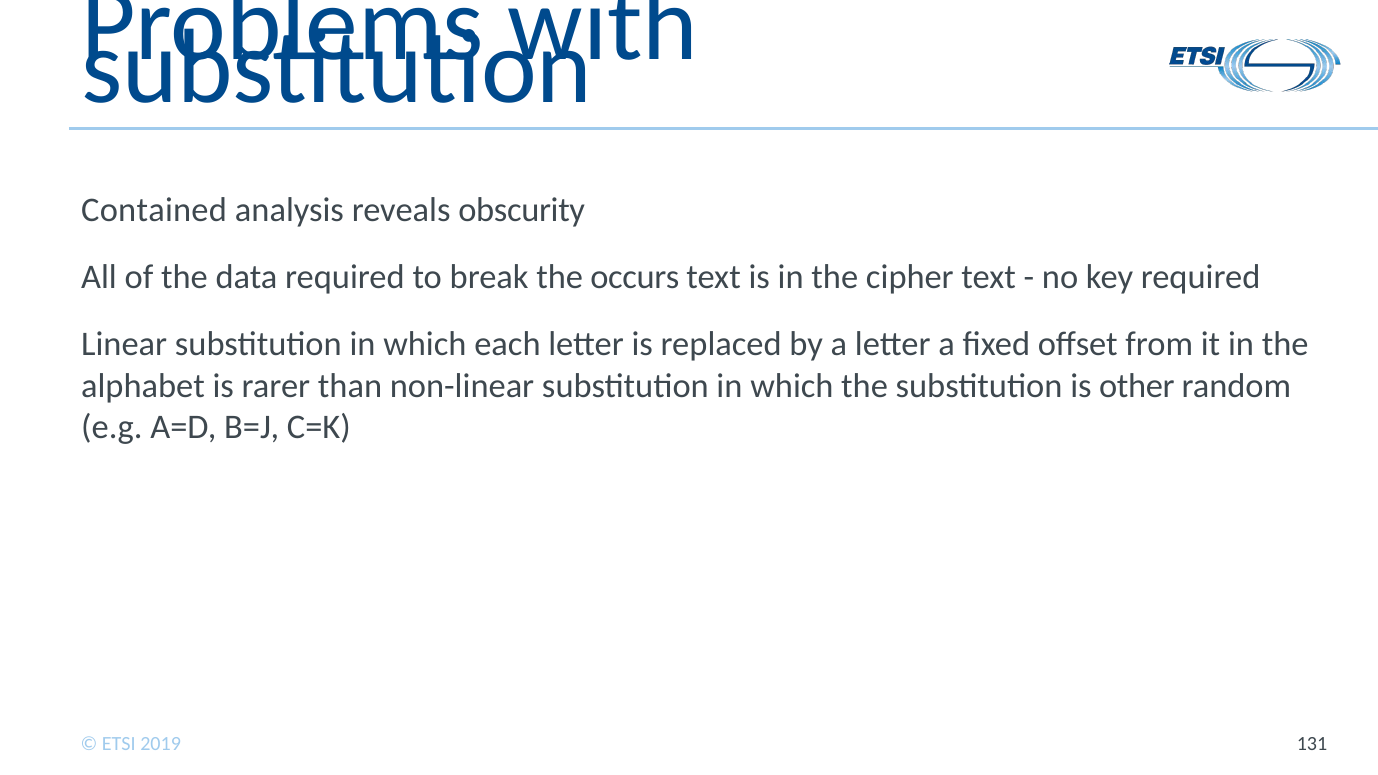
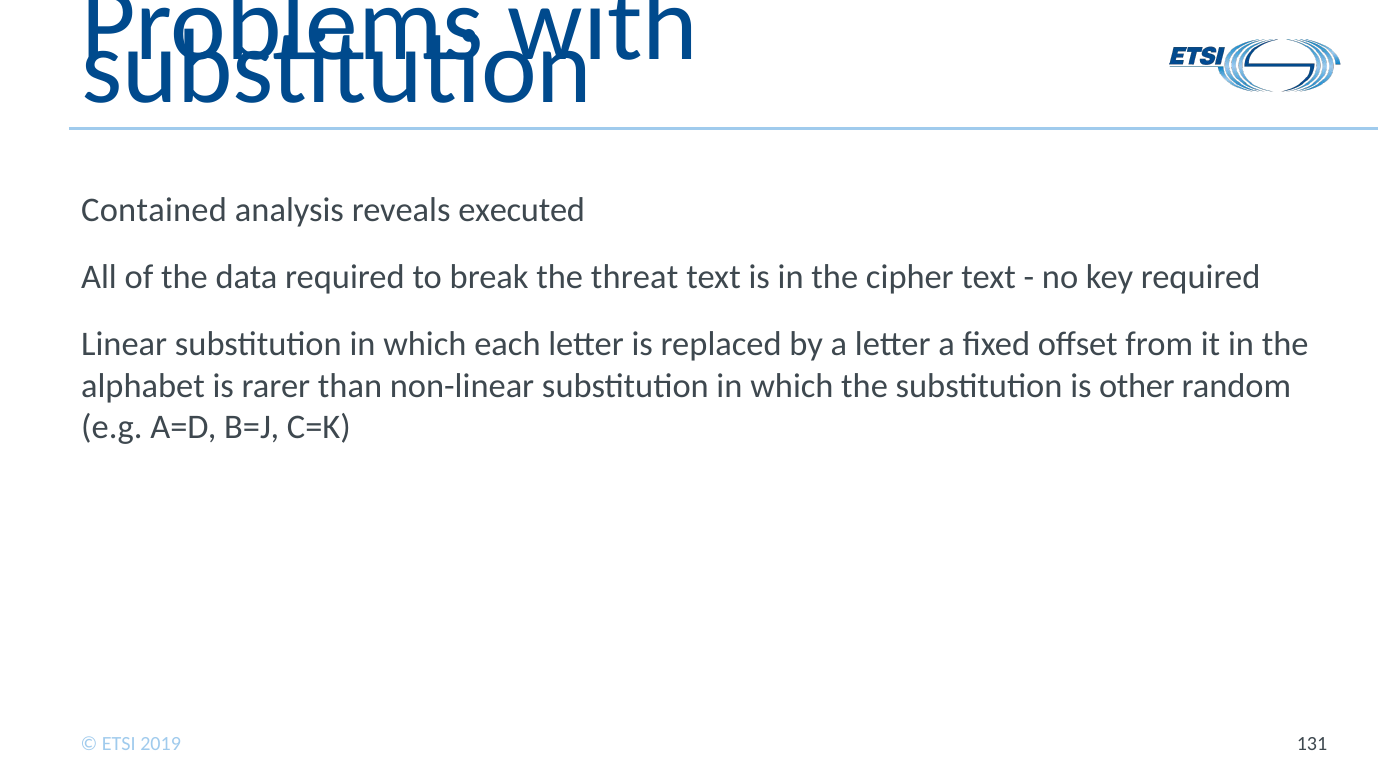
obscurity: obscurity -> executed
occurs: occurs -> threat
